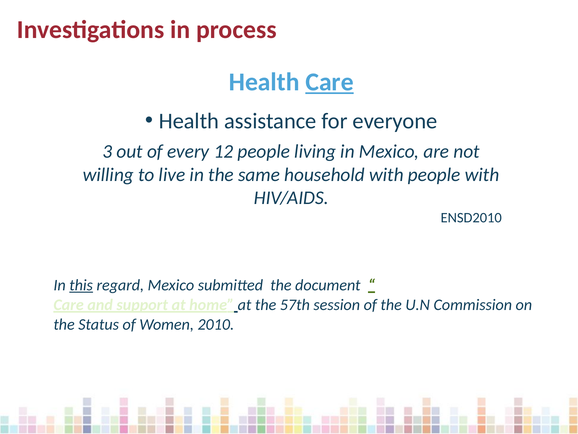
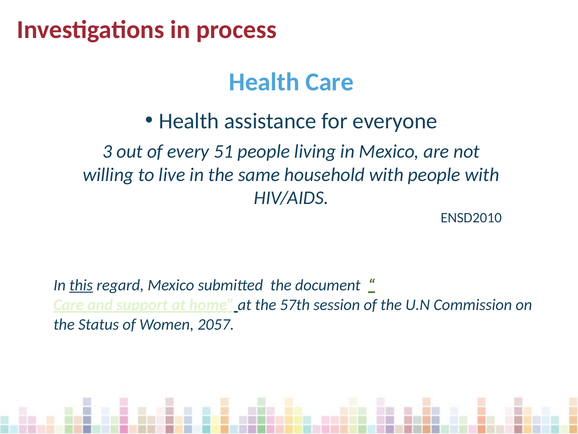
Care at (330, 82) underline: present -> none
12: 12 -> 51
2010: 2010 -> 2057
